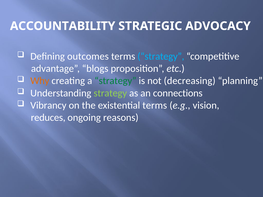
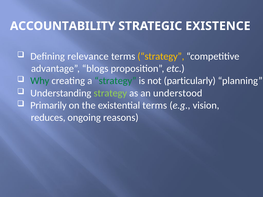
ADVOCACY: ADVOCACY -> EXISTENCE
outcomes: outcomes -> relevance
strategy at (161, 56) colour: light blue -> yellow
Why colour: orange -> green
decreasing: decreasing -> particularly
connections: connections -> understood
Vibrancy: Vibrancy -> Primarily
